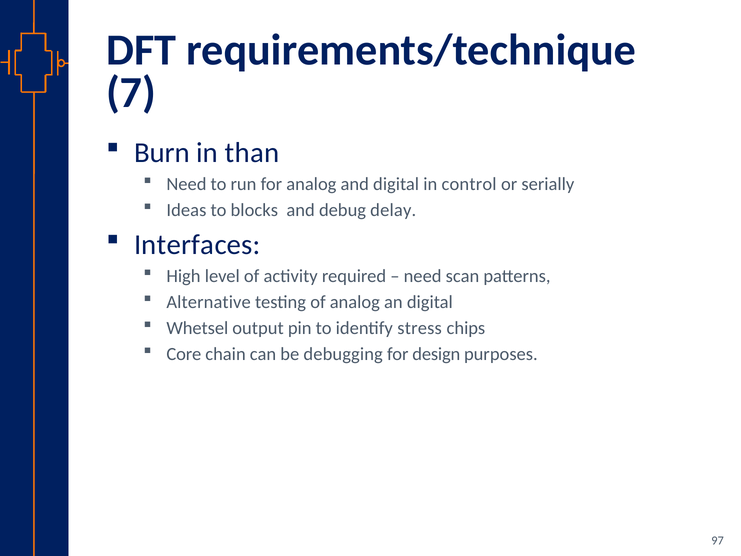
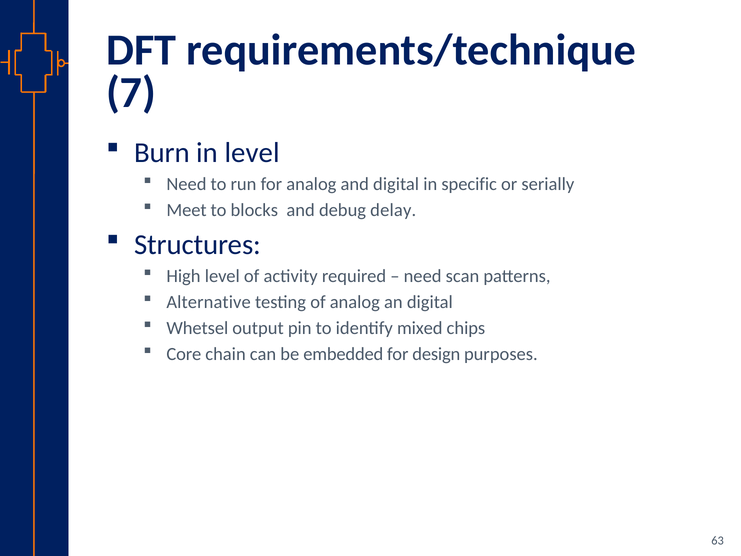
in than: than -> level
control: control -> specific
Ideas: Ideas -> Meet
Interfaces: Interfaces -> Structures
stress: stress -> mixed
debugging: debugging -> embedded
97: 97 -> 63
